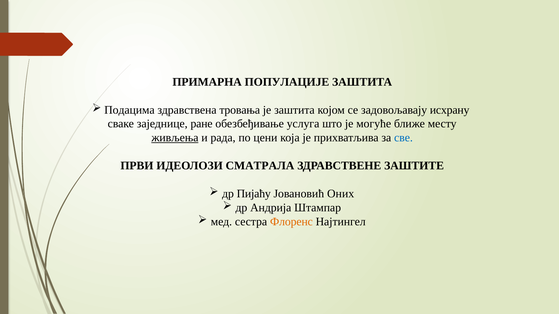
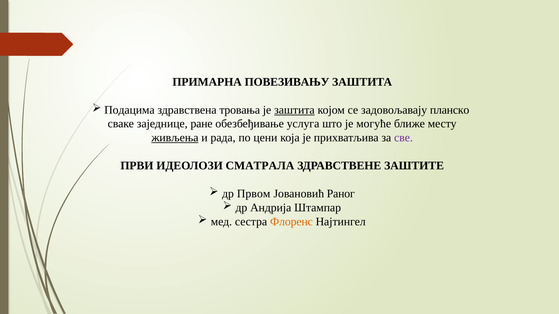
ПОПУЛАЦИЈЕ: ПОПУЛАЦИЈЕ -> ПОВЕЗИВАЊУ
заштита at (294, 110) underline: none -> present
исхрану: исхрану -> планско
све colour: blue -> purple
Пијаћу: Пијаћу -> Првом
Оних: Оних -> Раног
